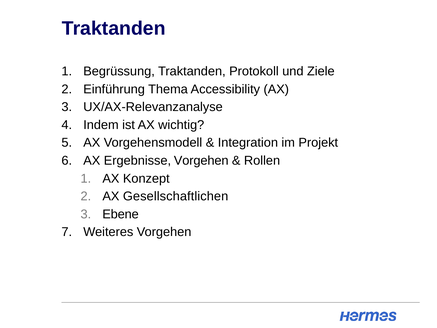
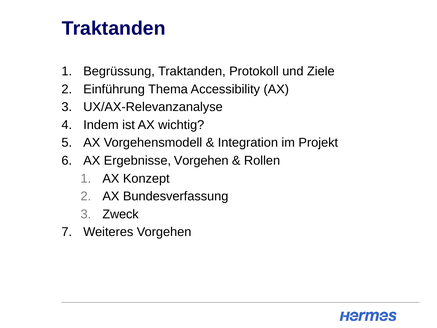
Gesellschaftlichen: Gesellschaftlichen -> Bundesverfassung
Ebene: Ebene -> Zweck
